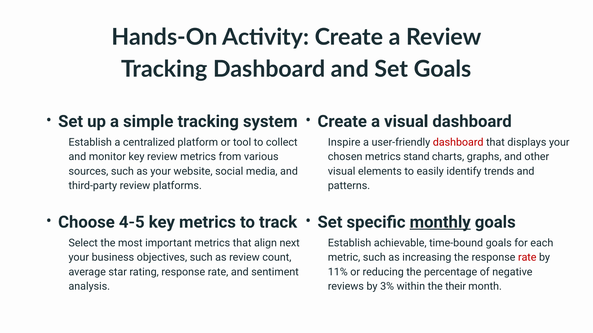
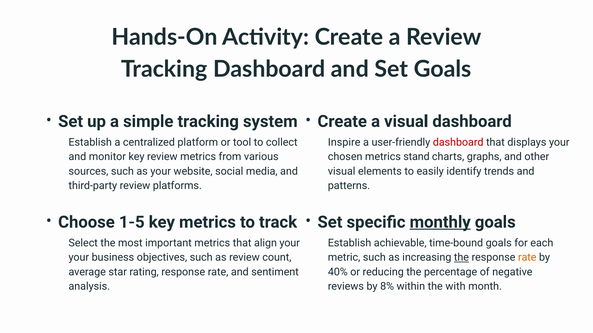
4-5: 4-5 -> 1-5
align next: next -> your
the at (461, 258) underline: none -> present
rate at (527, 258) colour: red -> orange
11%: 11% -> 40%
3%: 3% -> 8%
their: their -> with
